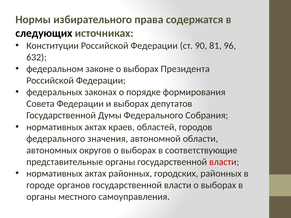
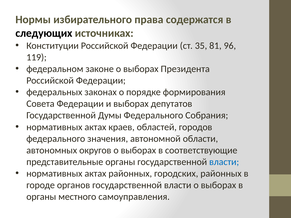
90: 90 -> 35
632: 632 -> 119
власти at (224, 162) colour: red -> blue
